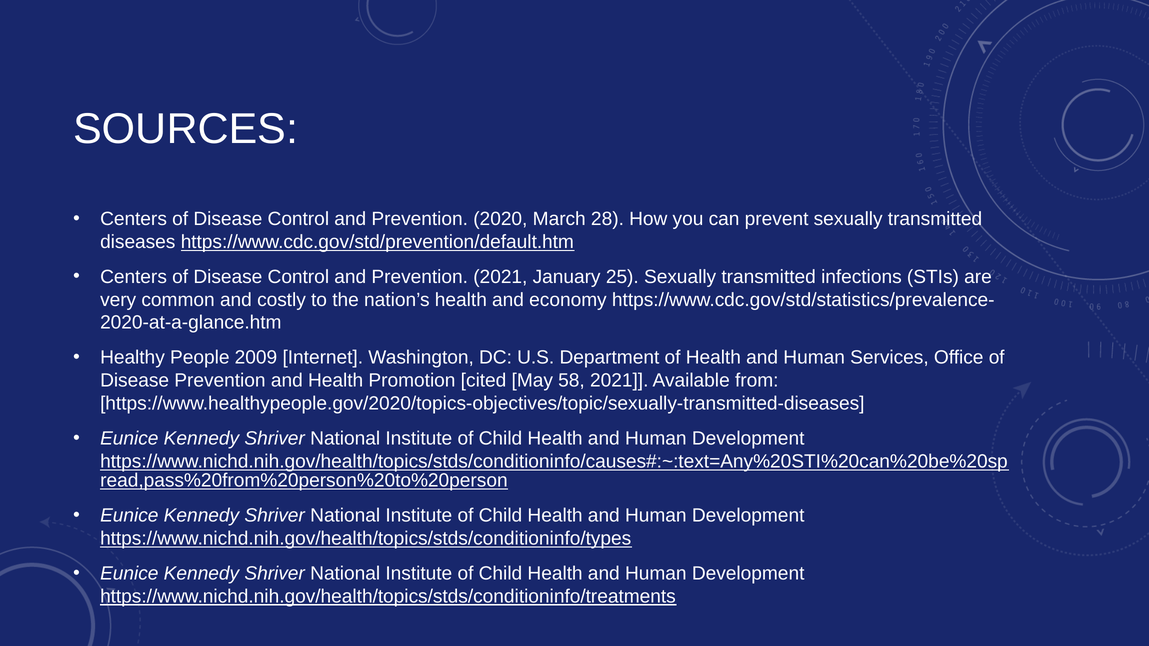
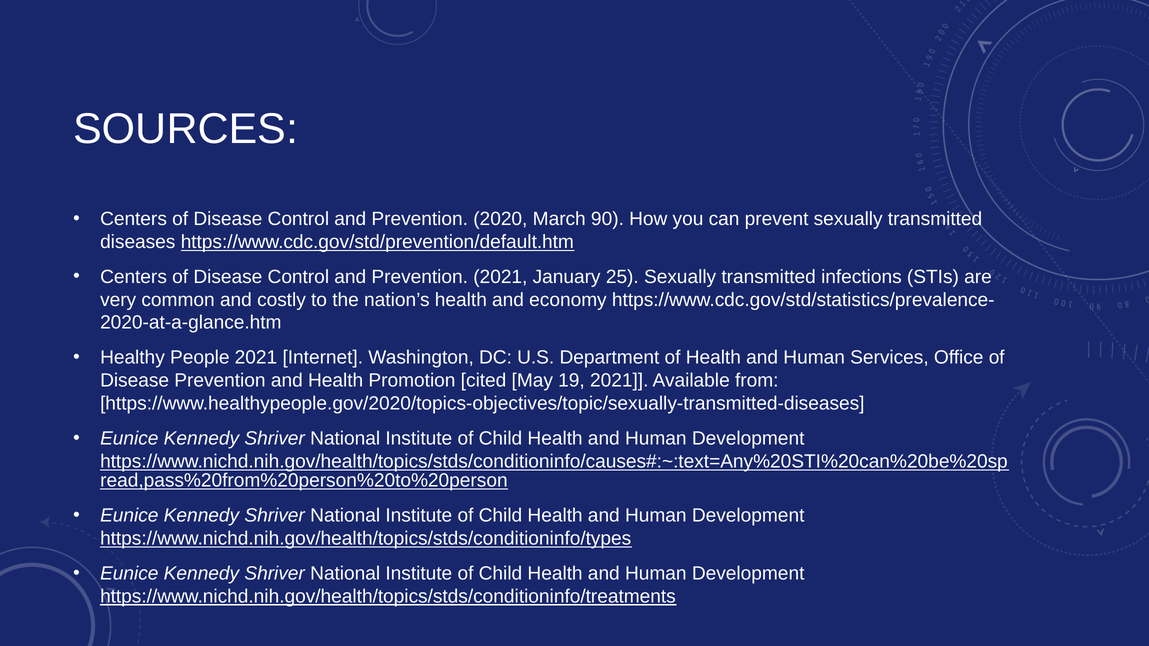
28: 28 -> 90
People 2009: 2009 -> 2021
58: 58 -> 19
